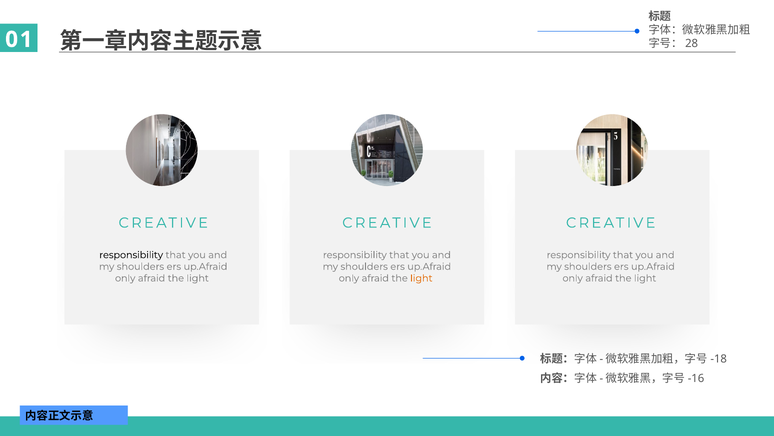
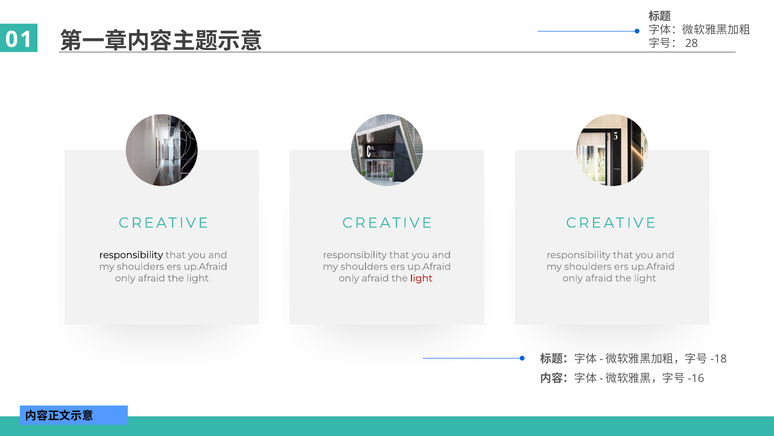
light at (421, 278) colour: orange -> red
